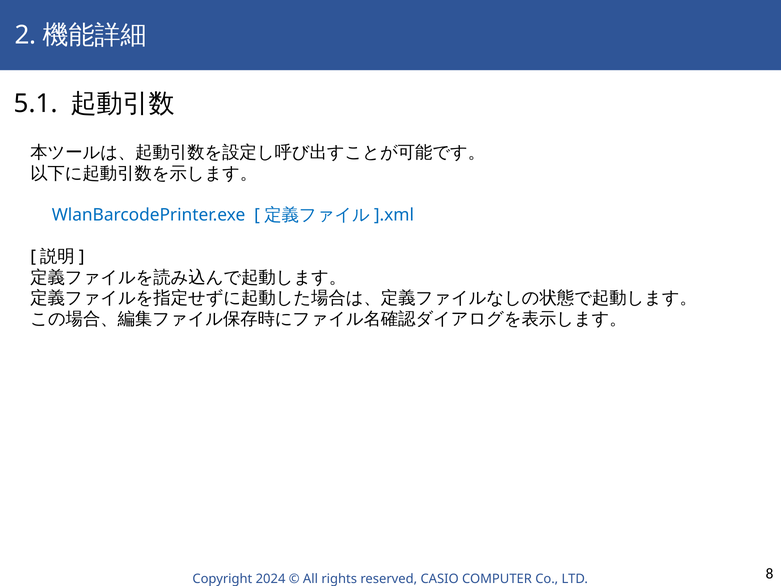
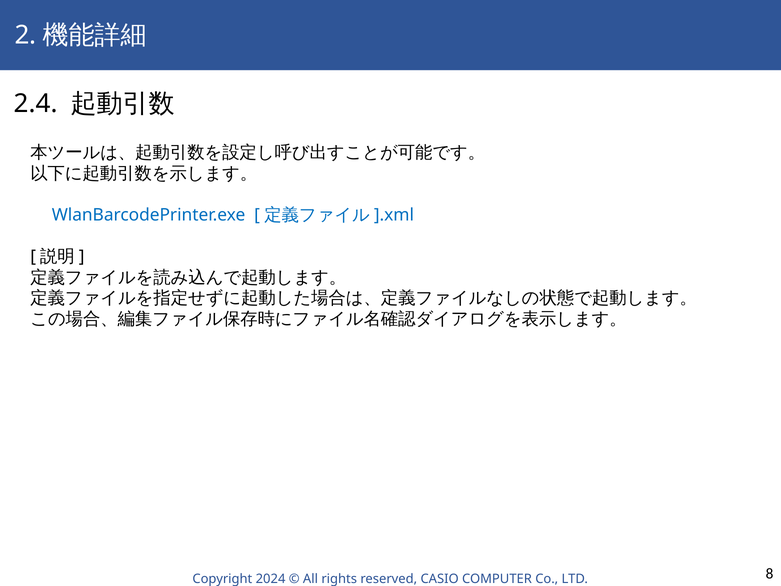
5.1: 5.1 -> 2.4
